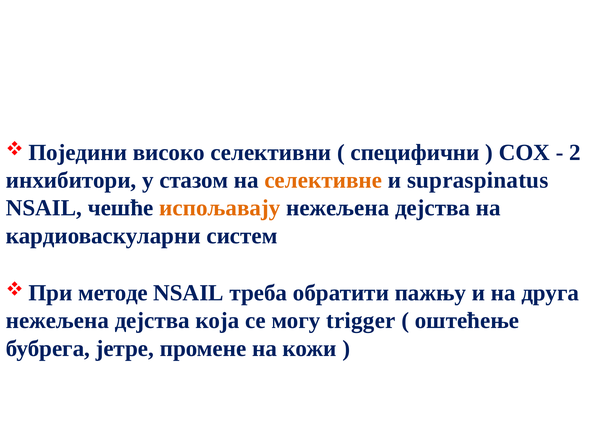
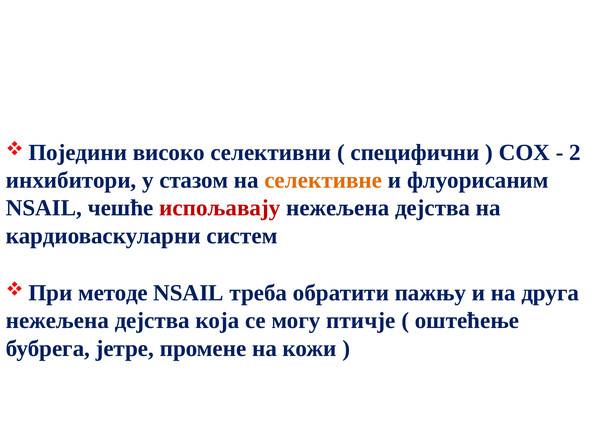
supraspinatus: supraspinatus -> флуорисаним
испољавају colour: orange -> red
trigger: trigger -> птичје
